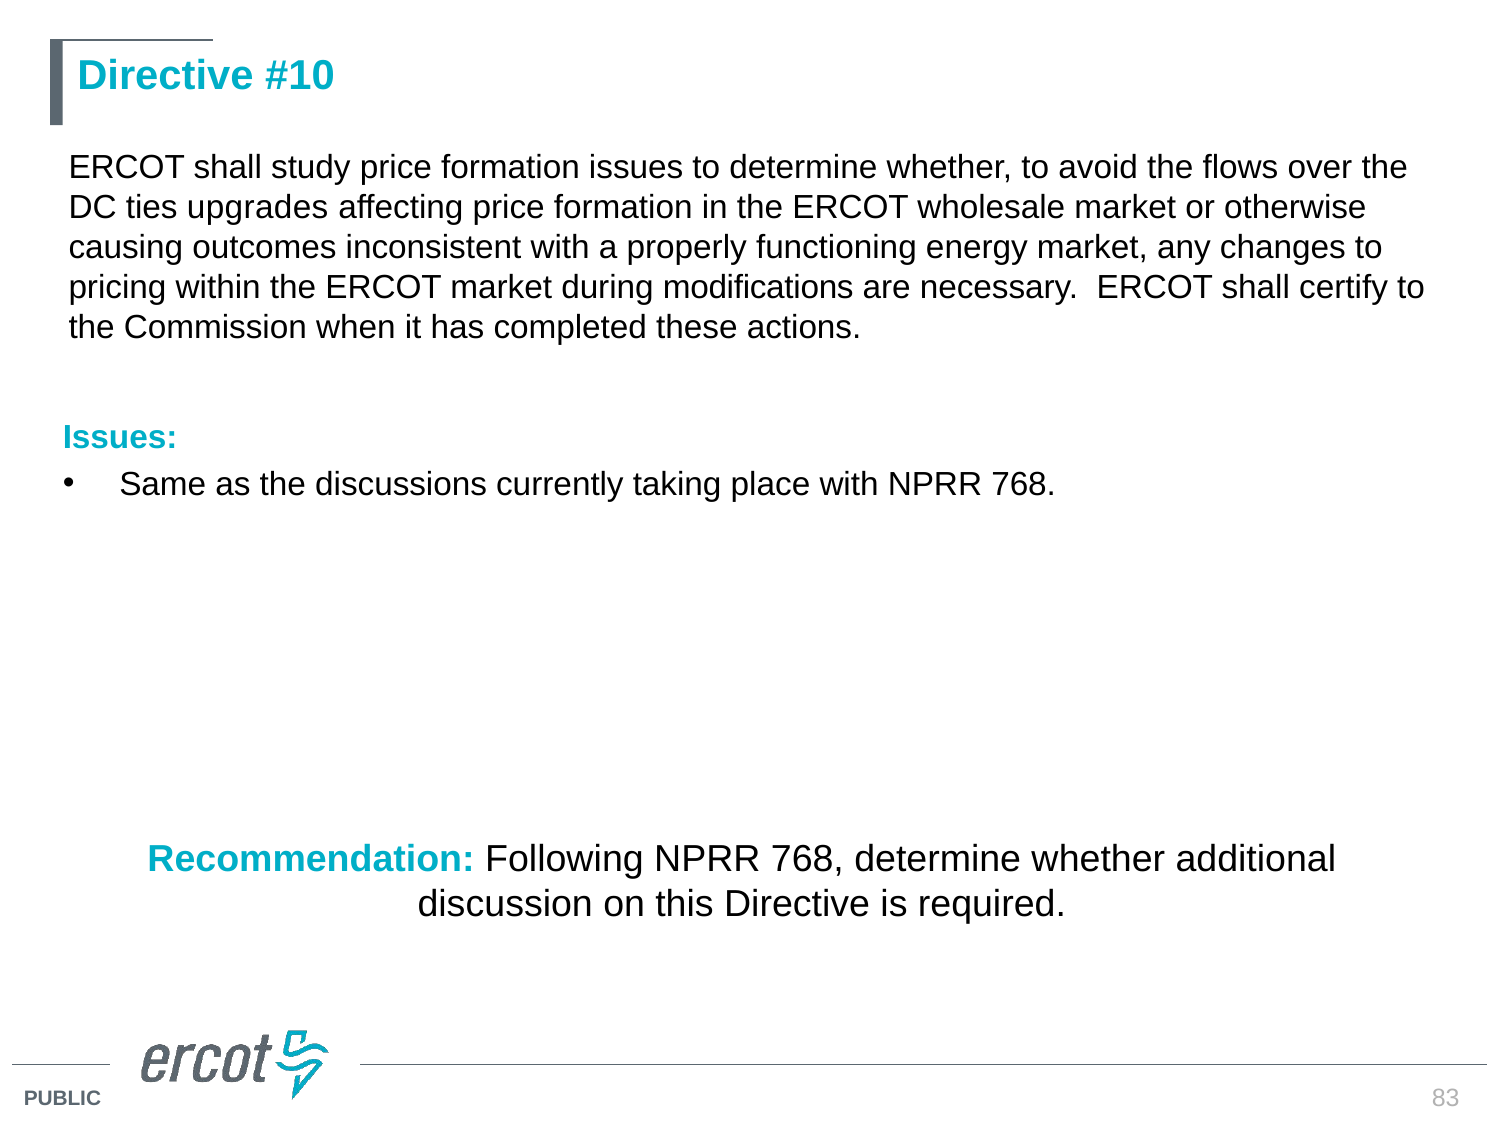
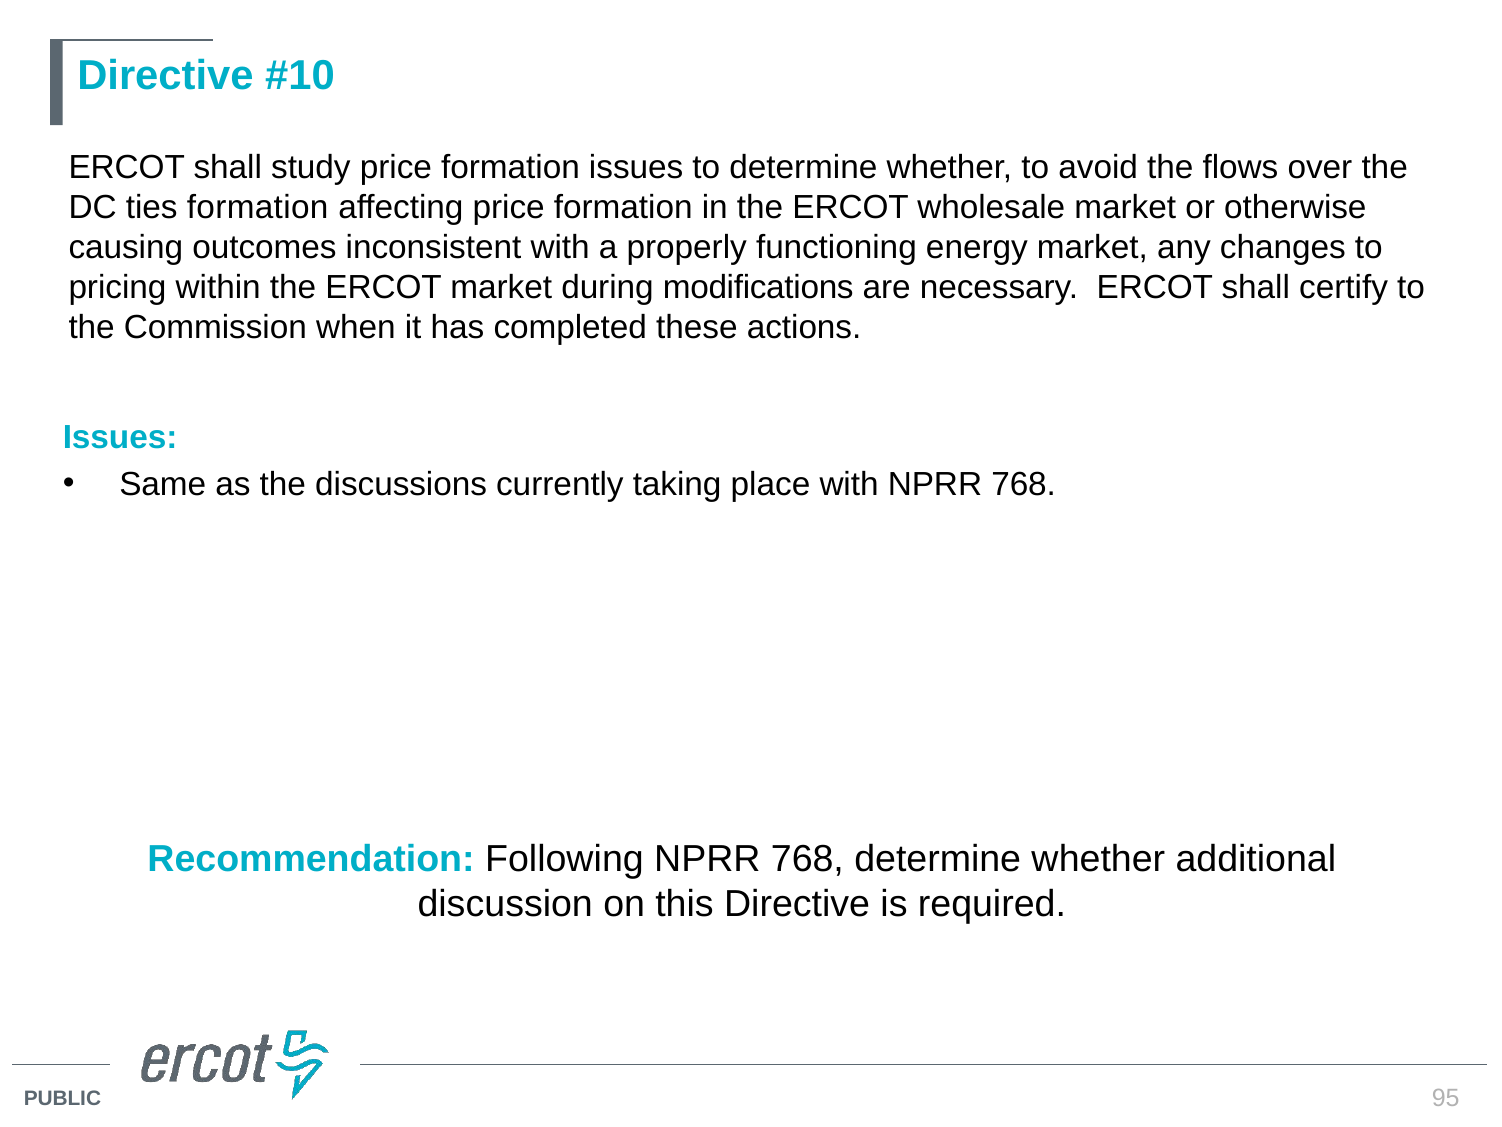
ties upgrades: upgrades -> formation
83: 83 -> 95
